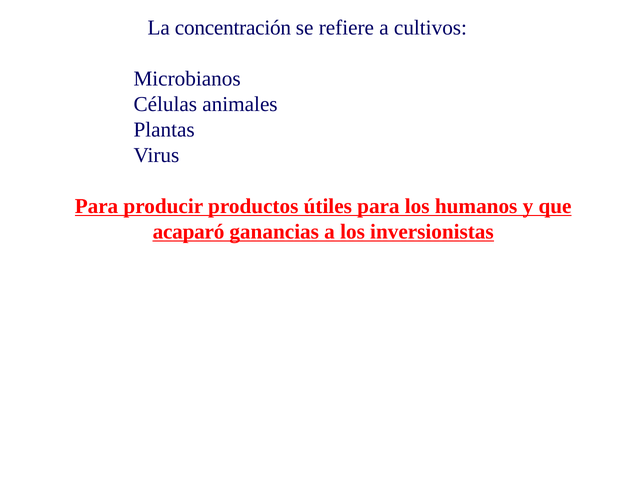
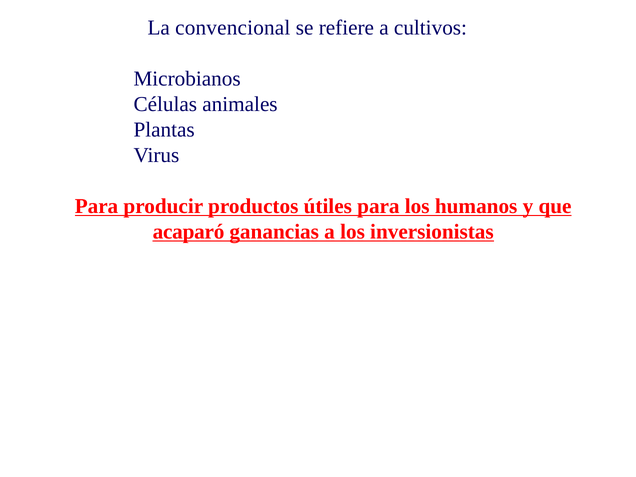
concentración: concentración -> convencional
